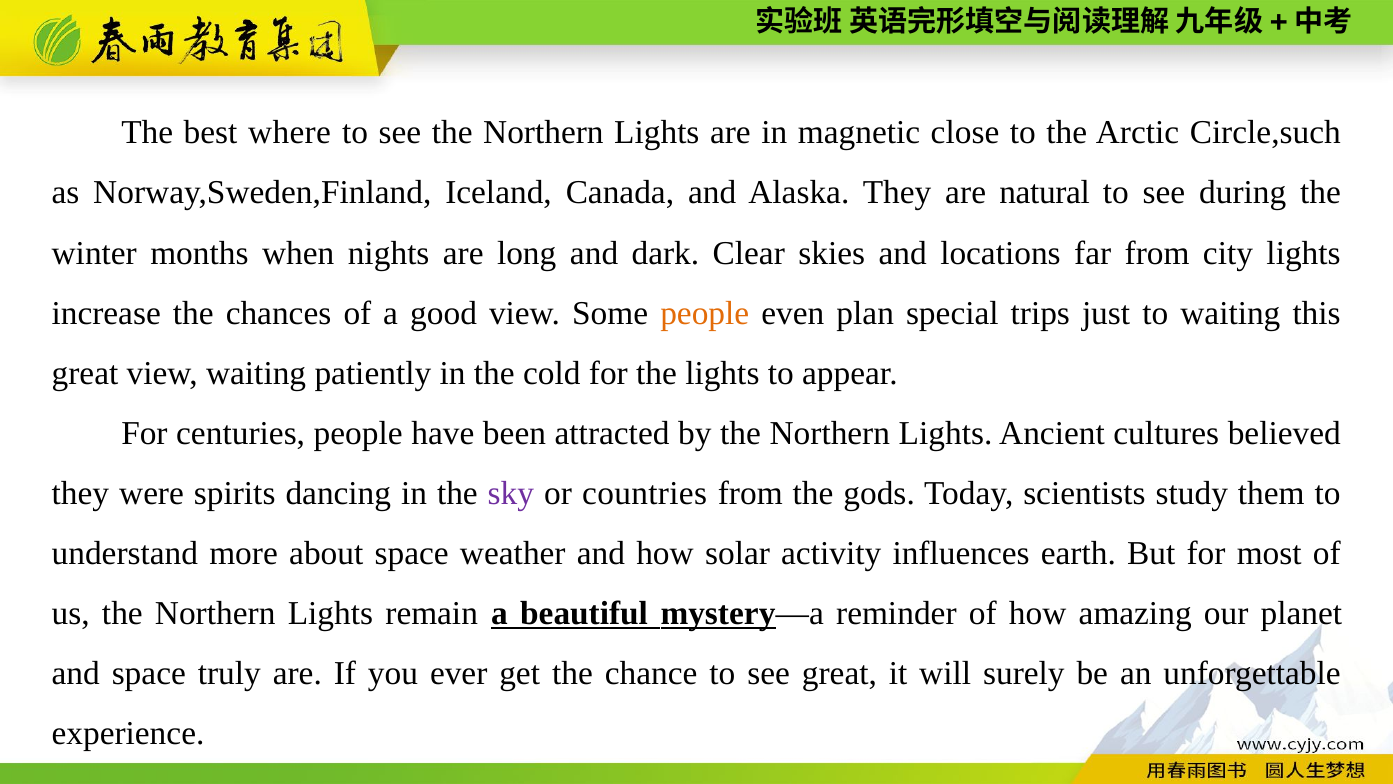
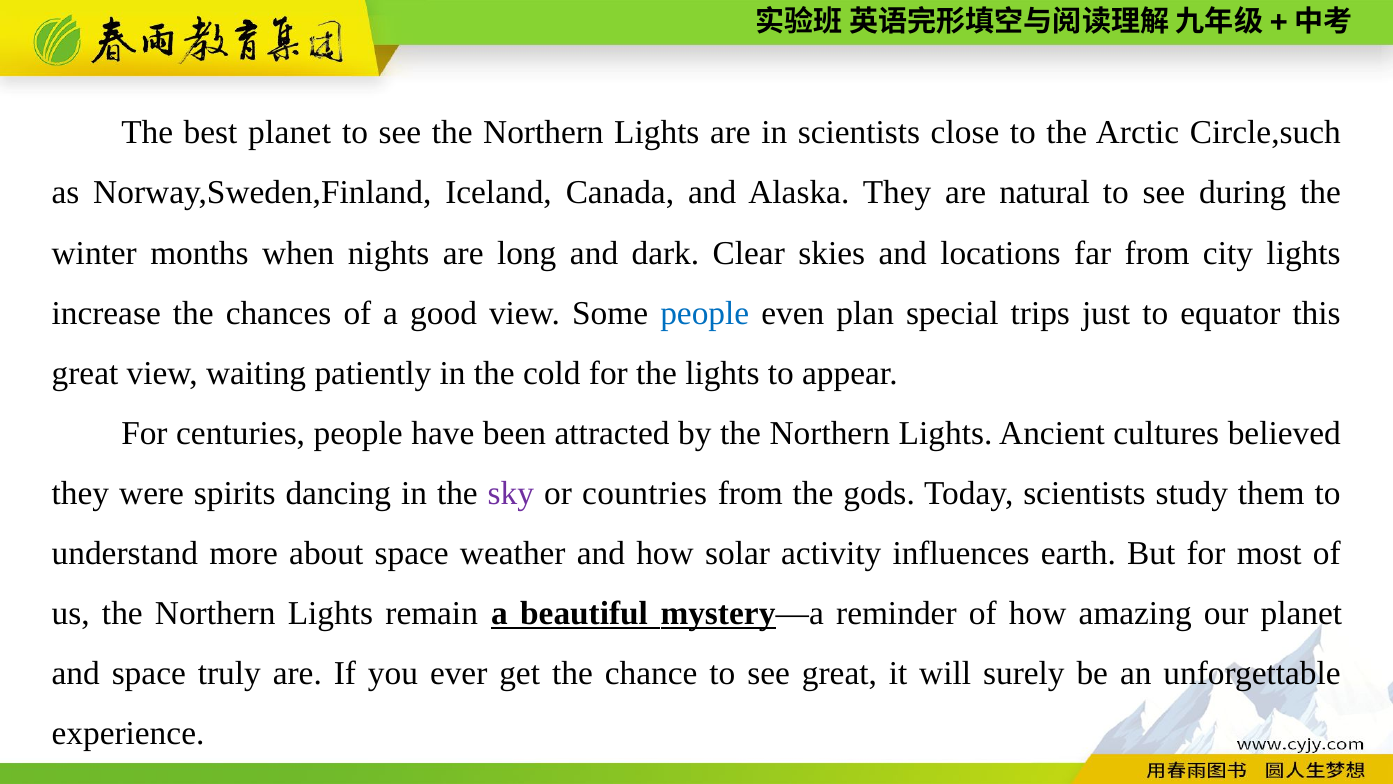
best where: where -> planet
in magnetic: magnetic -> scientists
people at (705, 313) colour: orange -> blue
to waiting: waiting -> equator
